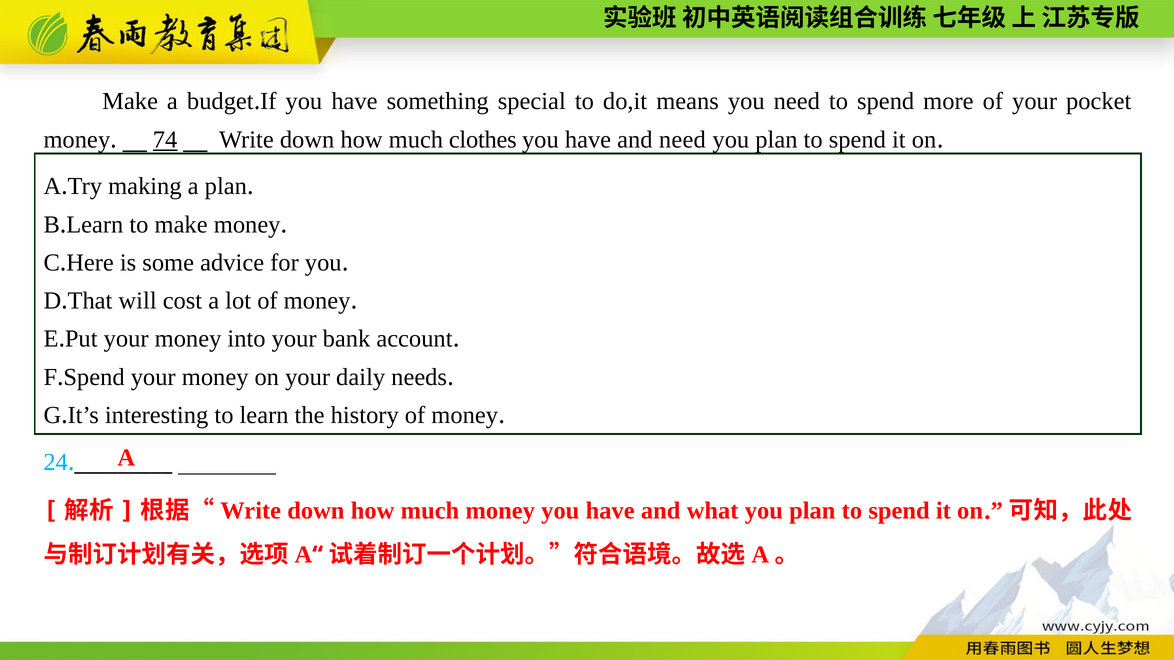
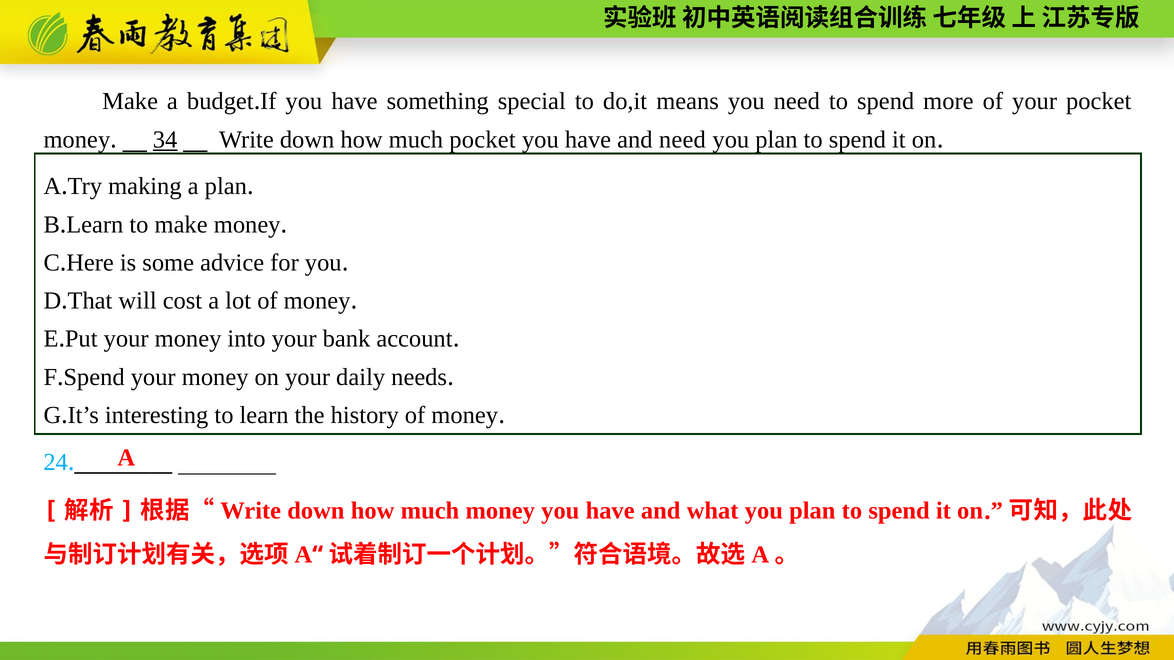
74: 74 -> 34
much clothes: clothes -> pocket
